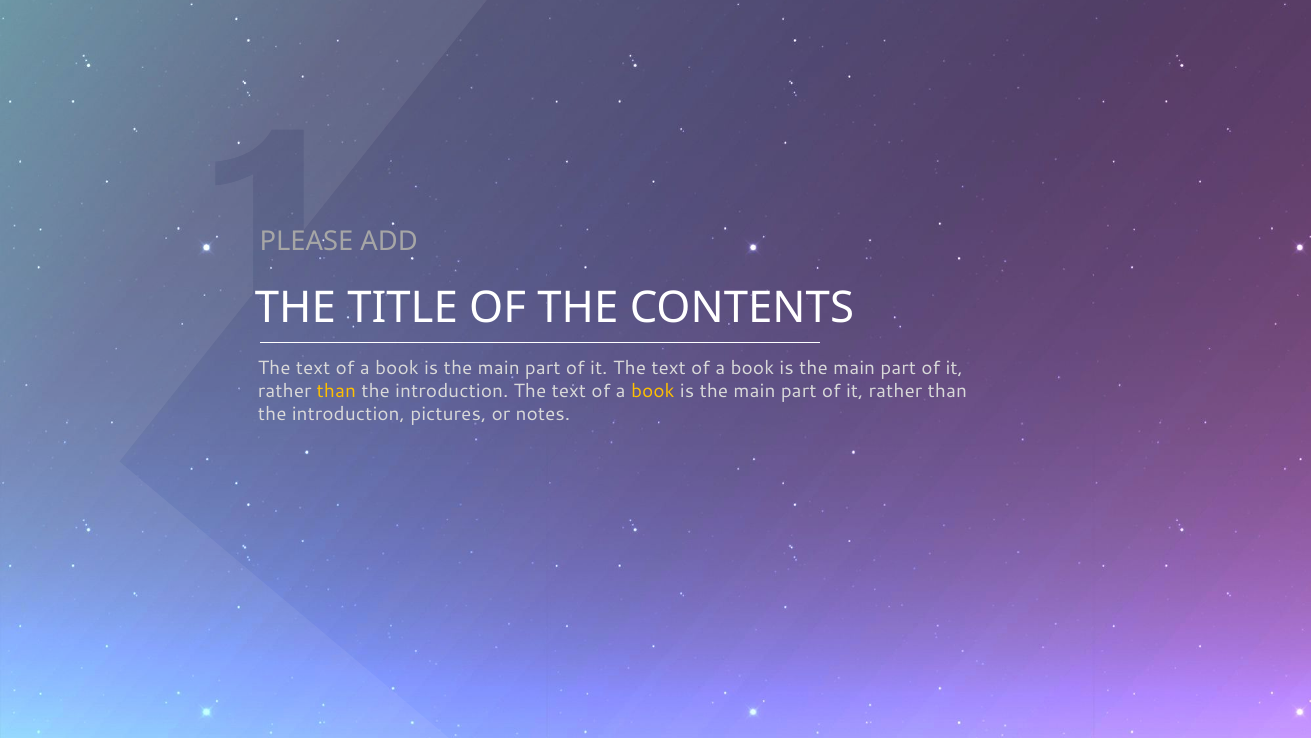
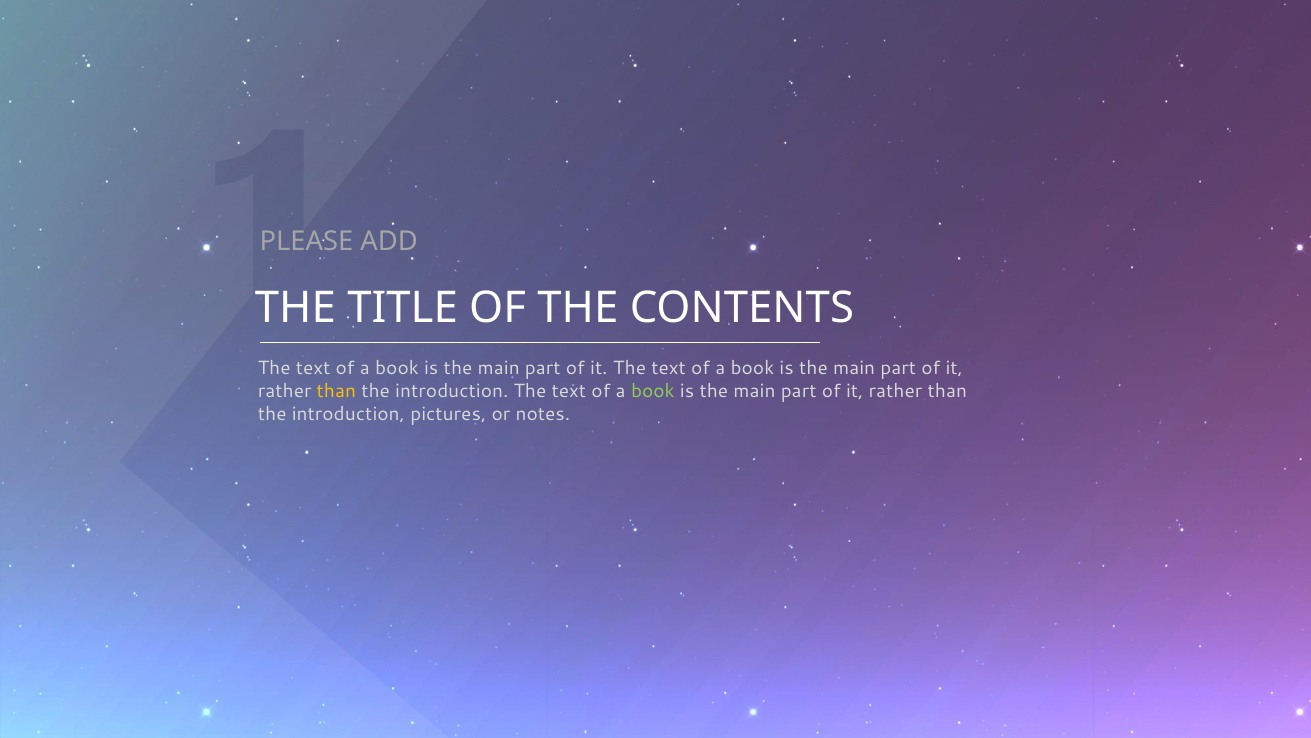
book at (653, 391) colour: yellow -> light green
